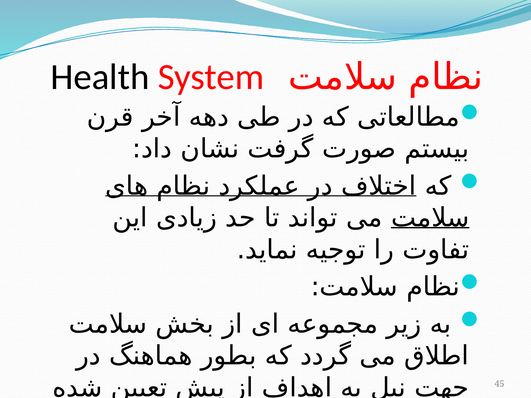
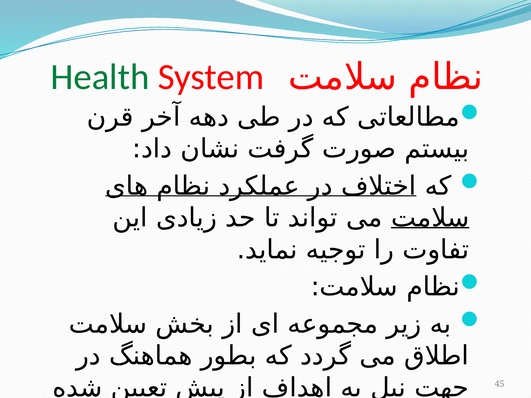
Health colour: black -> green
